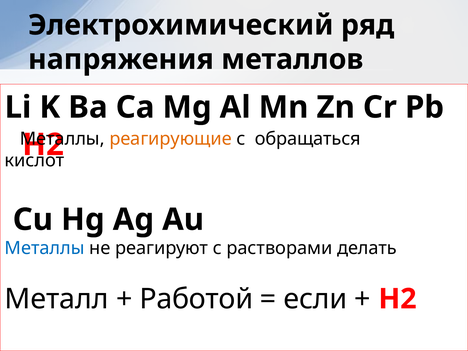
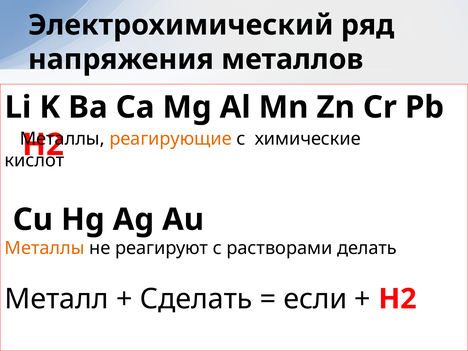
обращаться: обращаться -> химические
Металлы at (45, 248) colour: blue -> orange
Работой: Работой -> Сделать
